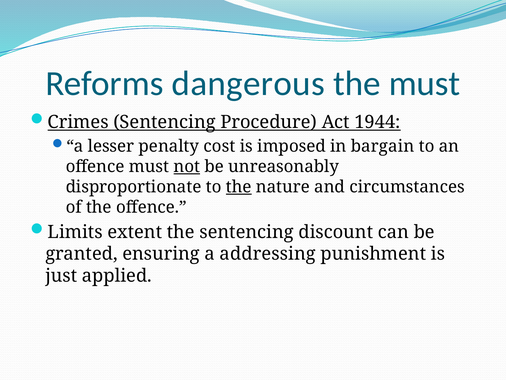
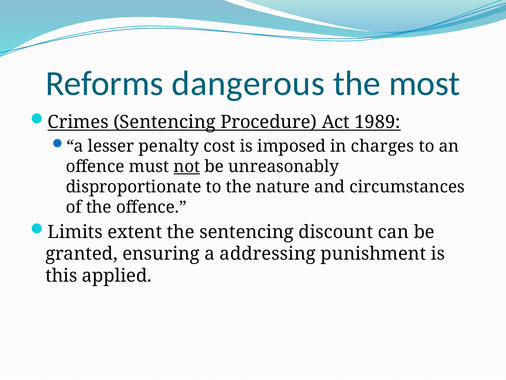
the must: must -> most
1944: 1944 -> 1989
bargain: bargain -> charges
the at (239, 187) underline: present -> none
just: just -> this
